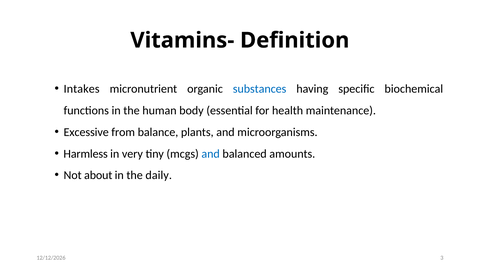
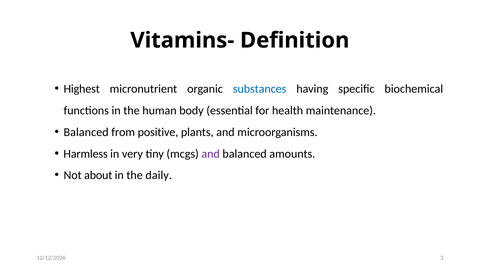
Intakes: Intakes -> Highest
Excessive at (86, 132): Excessive -> Balanced
balance: balance -> positive
and at (211, 154) colour: blue -> purple
